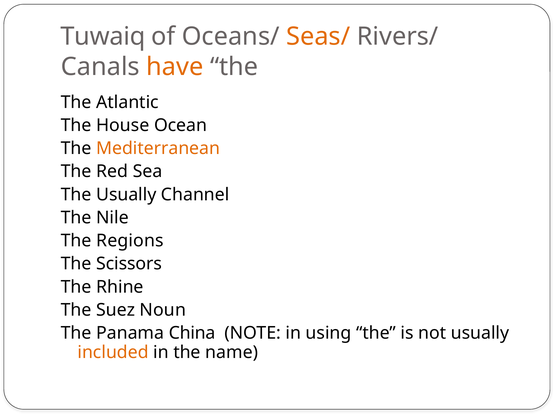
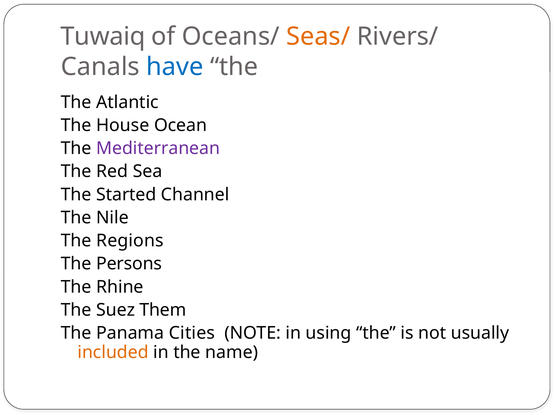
have colour: orange -> blue
Mediterranean colour: orange -> purple
The Usually: Usually -> Started
Scissors: Scissors -> Persons
Noun: Noun -> Them
China: China -> Cities
